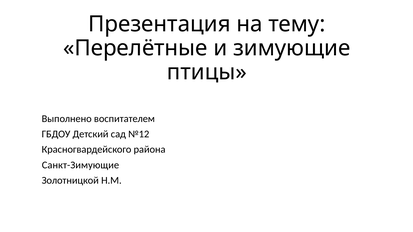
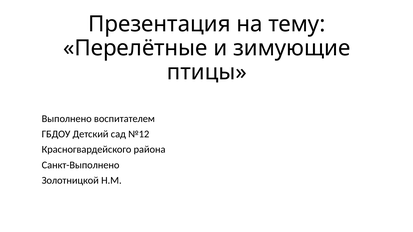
Санкт-Зимующие: Санкт-Зимующие -> Санкт-Выполнено
